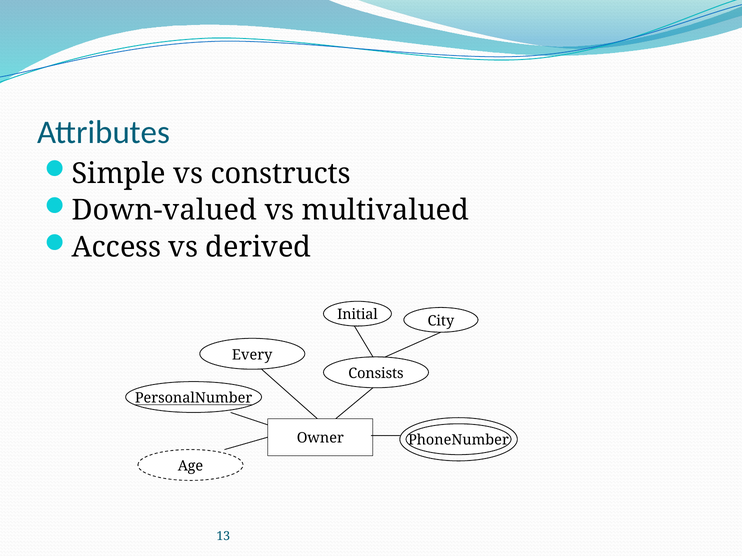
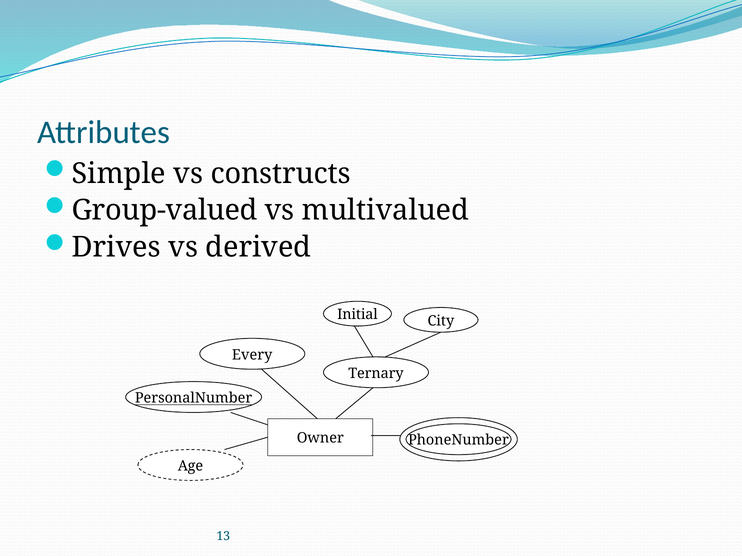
Down-valued: Down-valued -> Group-valued
Access: Access -> Drives
Consists: Consists -> Ternary
